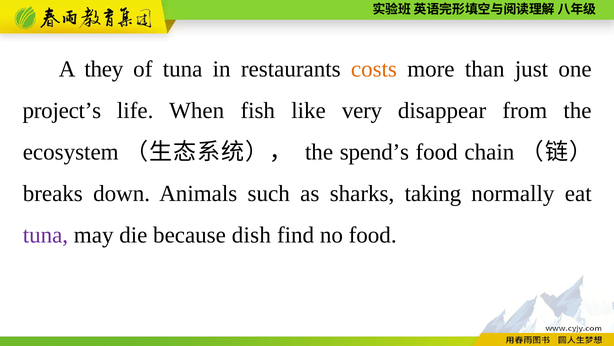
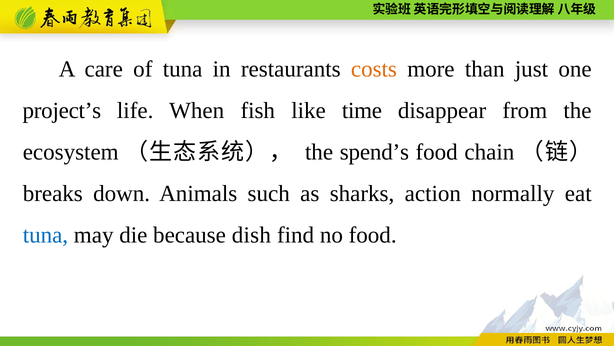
they: they -> care
very: very -> time
taking: taking -> action
tuna at (45, 235) colour: purple -> blue
